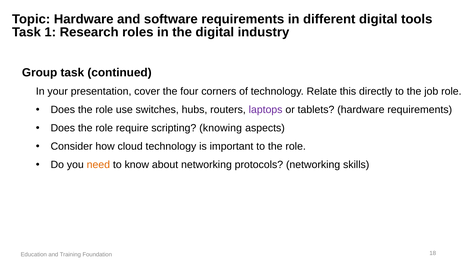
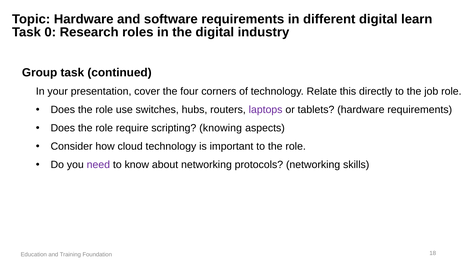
tools: tools -> learn
1: 1 -> 0
need colour: orange -> purple
